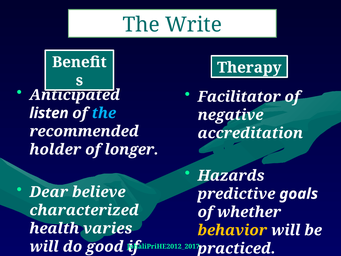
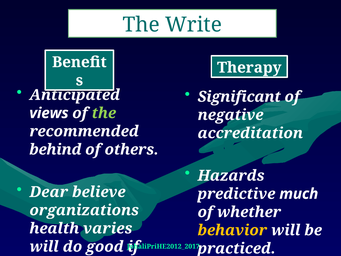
Facilitator: Facilitator -> Significant
listen: listen -> views
the at (104, 113) colour: light blue -> light green
holder: holder -> behind
longer: longer -> others
goals: goals -> much
characterized: characterized -> organizations
